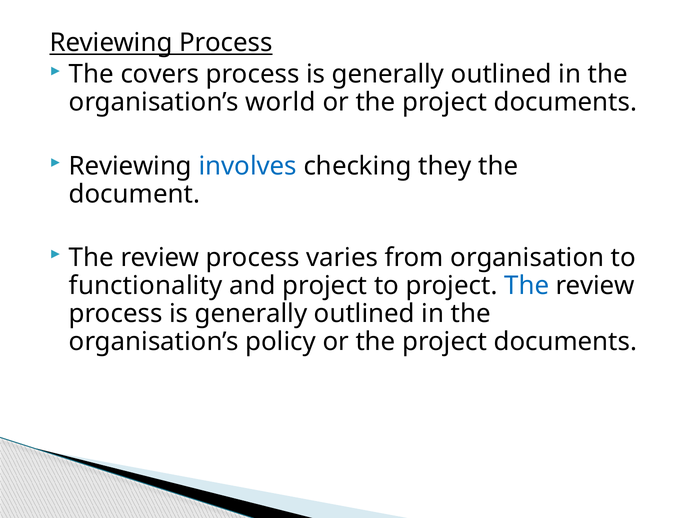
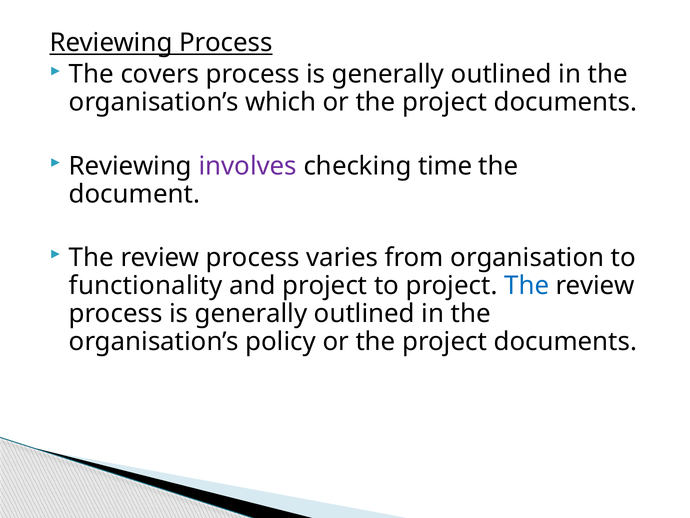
world: world -> which
involves colour: blue -> purple
they: they -> time
